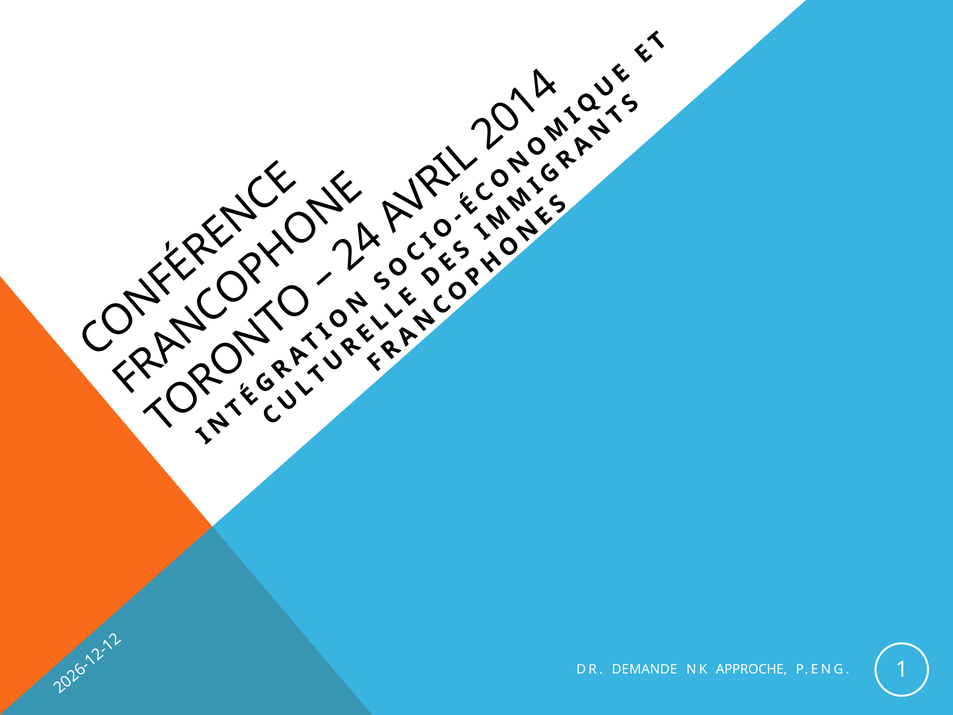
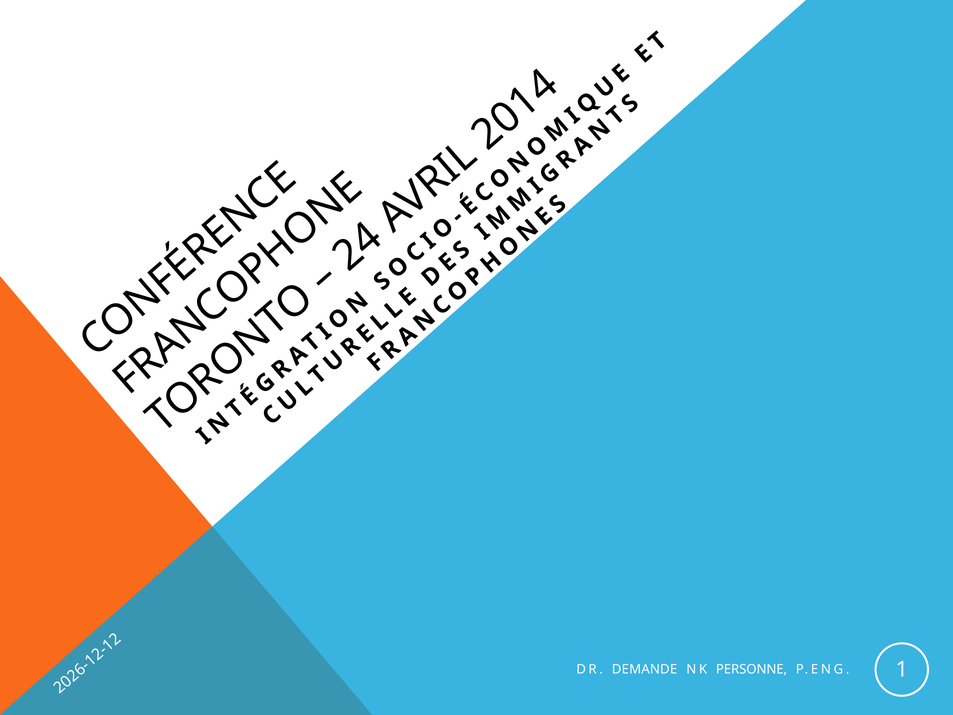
APPROCHE: APPROCHE -> PERSONNE
